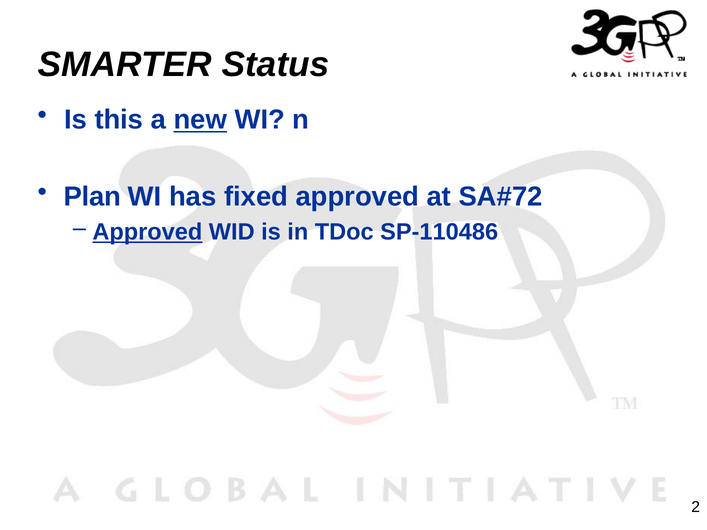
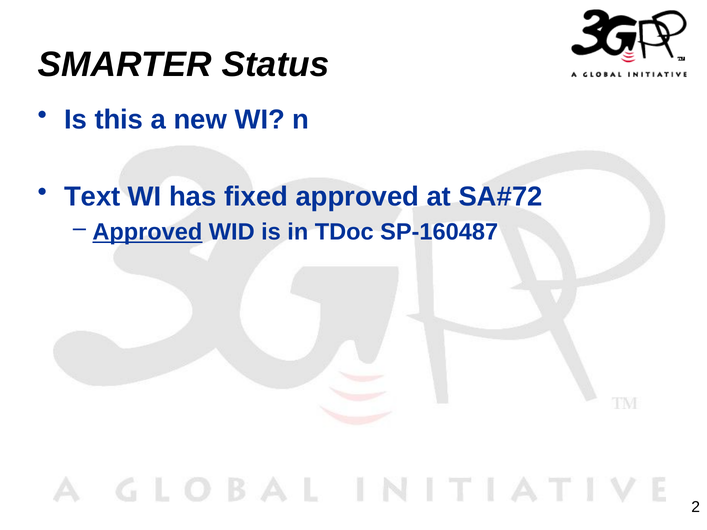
new underline: present -> none
Plan: Plan -> Text
SP-110486: SP-110486 -> SP-160487
